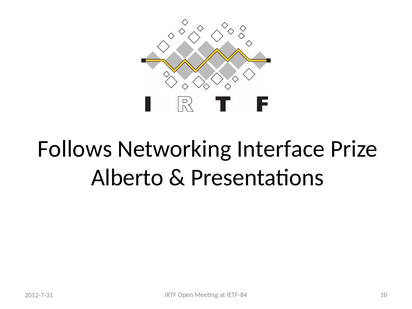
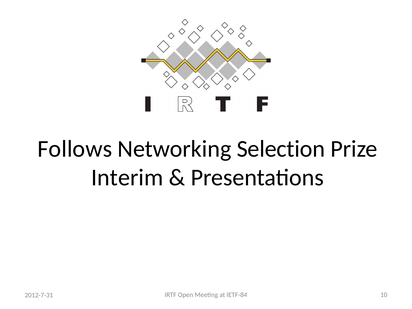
Interface: Interface -> Selection
Alberto: Alberto -> Interim
